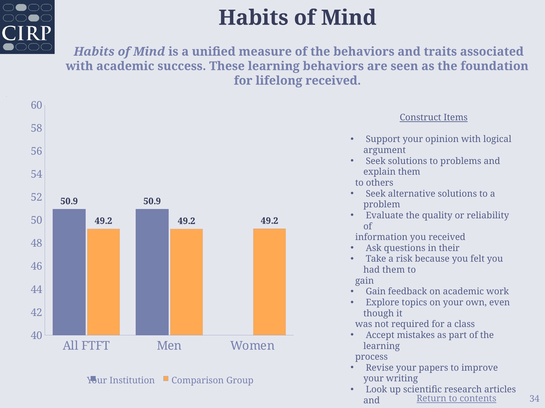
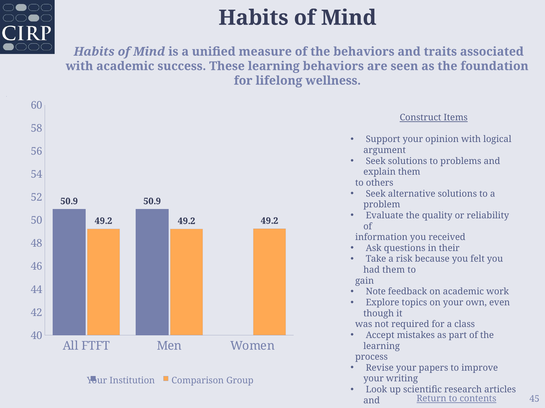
lifelong received: received -> wellness
Gain at (376, 292): Gain -> Note
34: 34 -> 45
